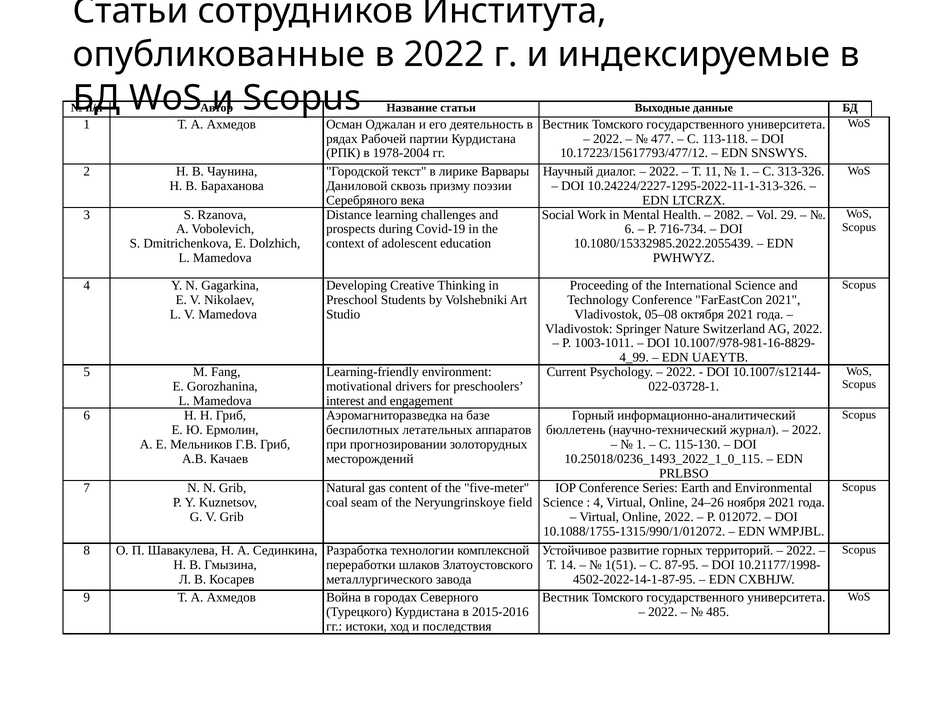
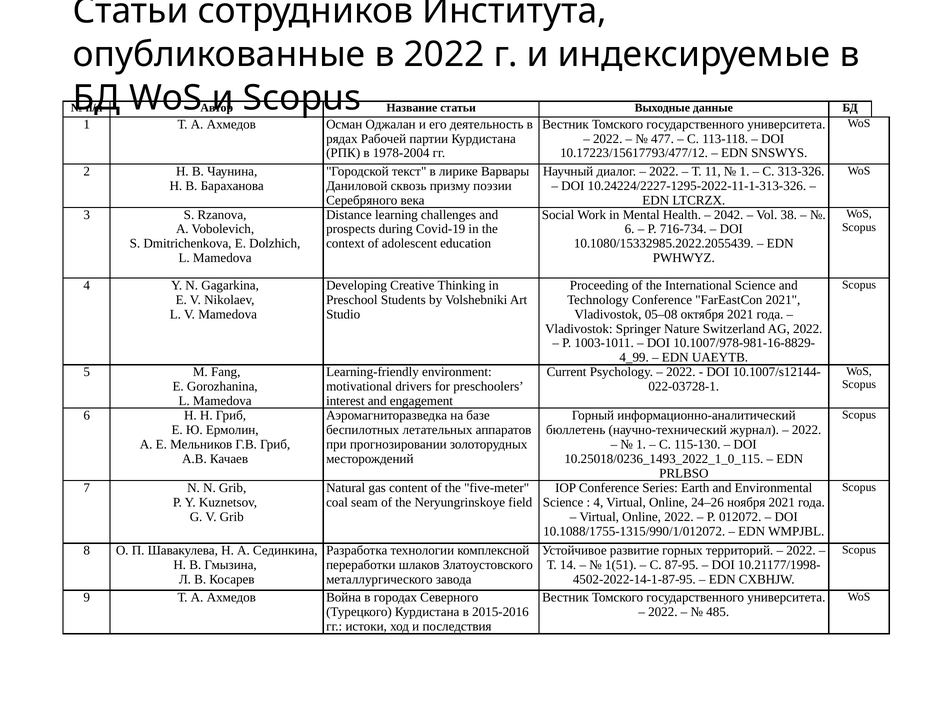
2082: 2082 -> 2042
29: 29 -> 38
